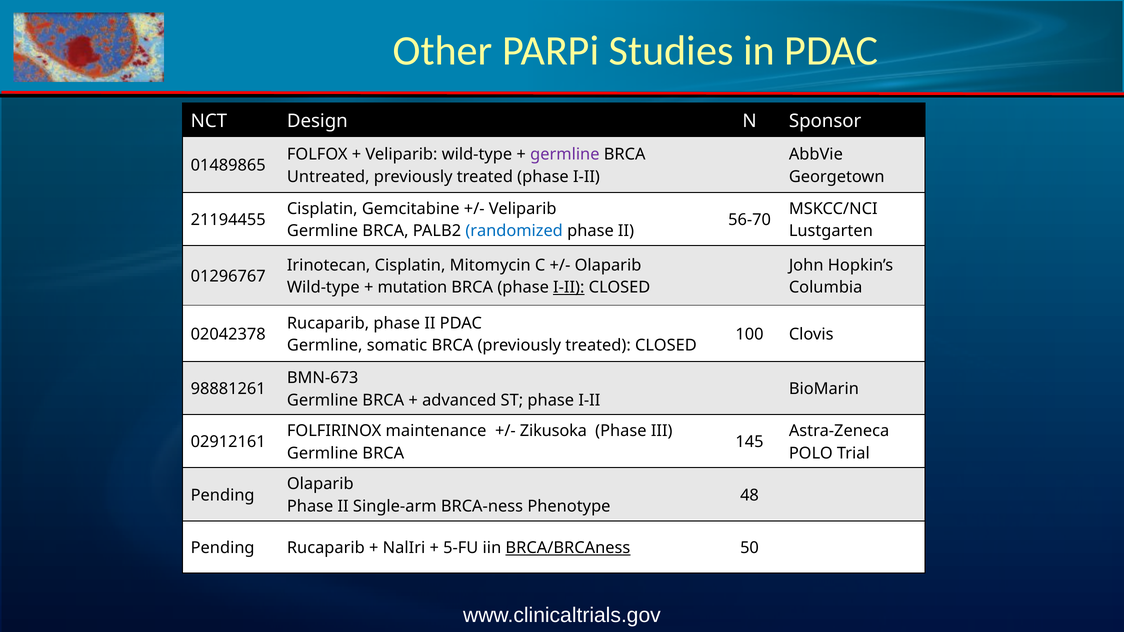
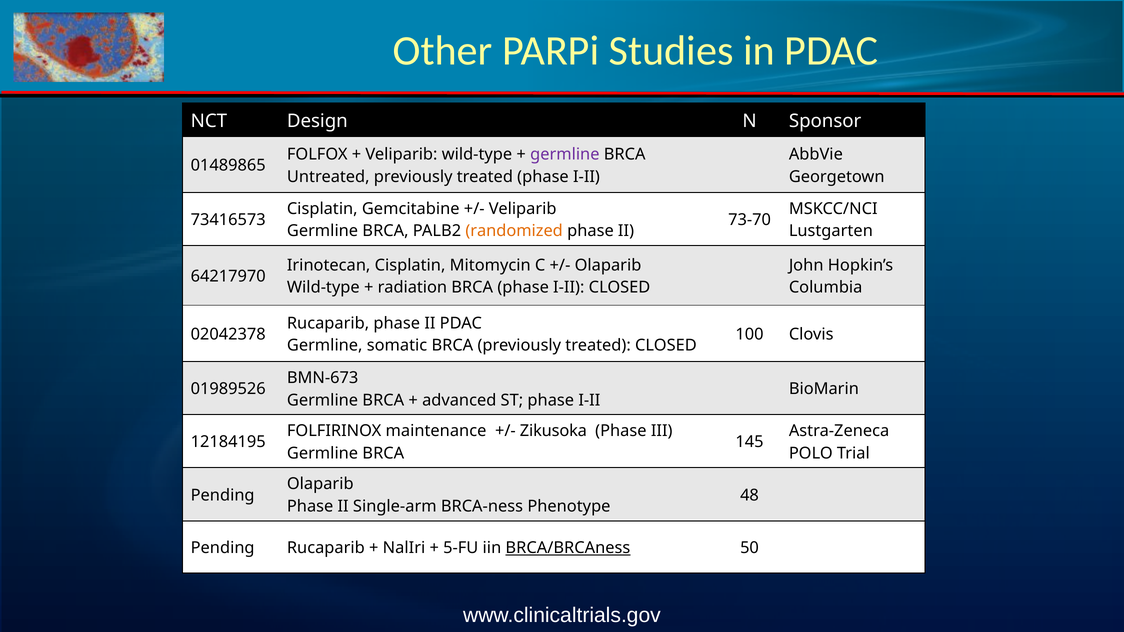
21194455: 21194455 -> 73416573
56-70: 56-70 -> 73-70
randomized colour: blue -> orange
01296767: 01296767 -> 64217970
mutation: mutation -> radiation
I-II at (569, 288) underline: present -> none
98881261: 98881261 -> 01989526
02912161: 02912161 -> 12184195
